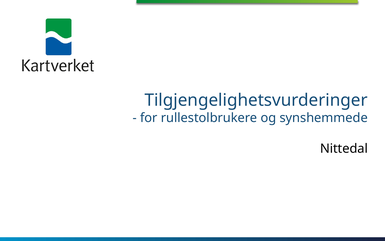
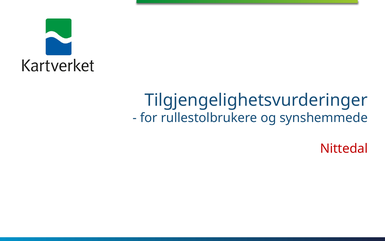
Nittedal colour: black -> red
